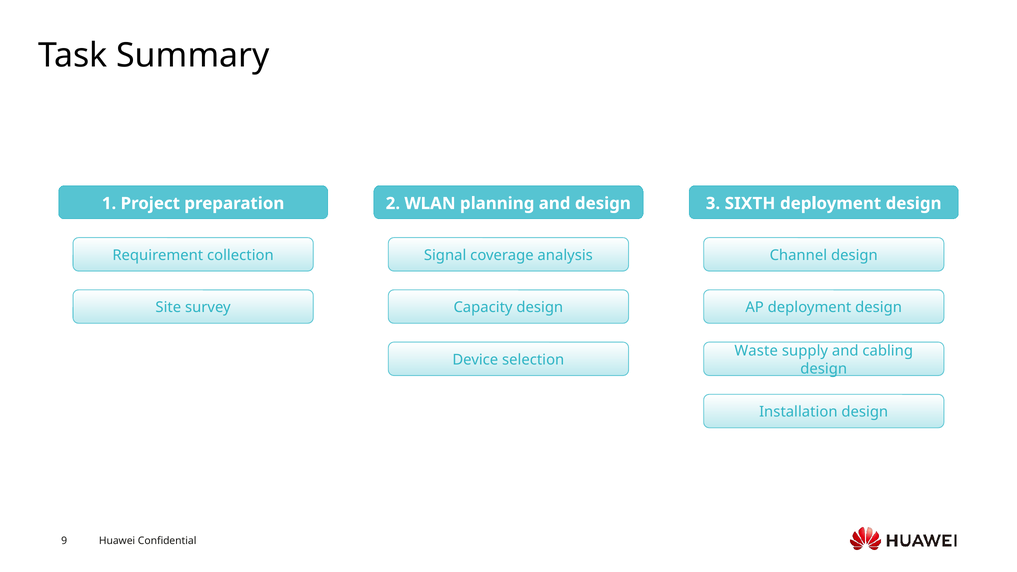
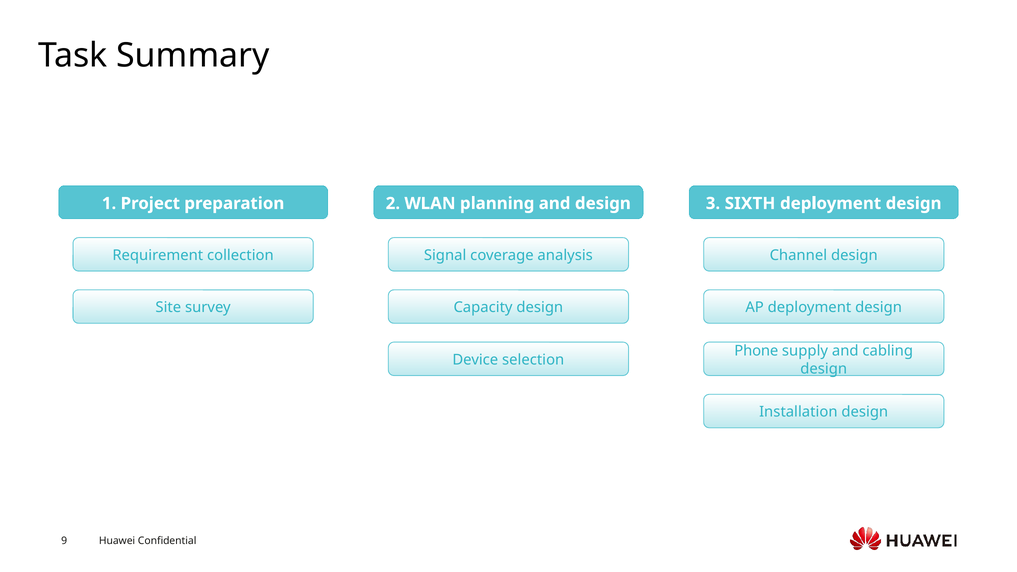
Waste: Waste -> Phone
